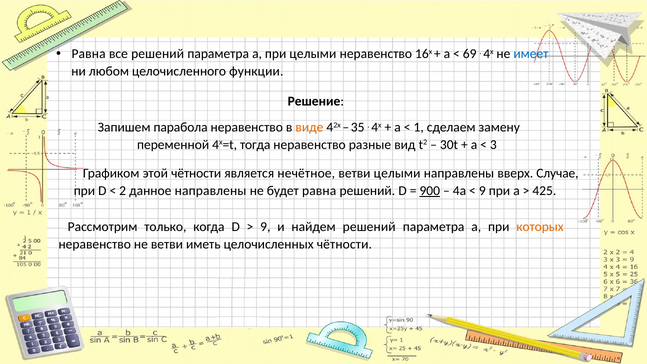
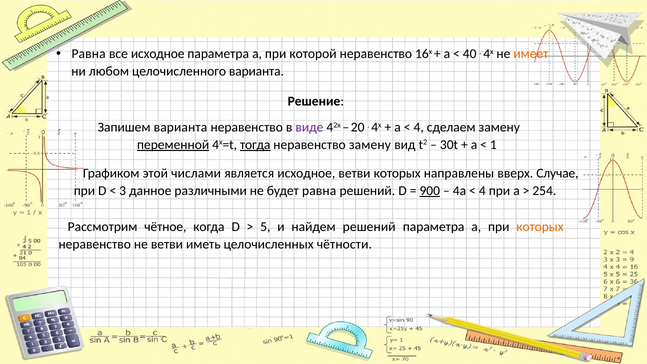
все решений: решений -> исходное
при целыми: целыми -> которой
69: 69 -> 40
имеет colour: blue -> orange
целочисленного функции: функции -> варианта
Запишем парабола: парабола -> варианта
виде colour: orange -> purple
35: 35 -> 20
1 at (419, 127): 1 -> 4
переменной underline: none -> present
тогда underline: none -> present
неравенство разные: разные -> замену
3: 3 -> 1
этой чётности: чётности -> числами
является нечётное: нечётное -> исходное
ветви целыми: целыми -> которых
2: 2 -> 3
данное направлены: направлены -> различными
9 at (482, 191): 9 -> 4
425: 425 -> 254
только: только -> чётное
9 at (265, 227): 9 -> 5
